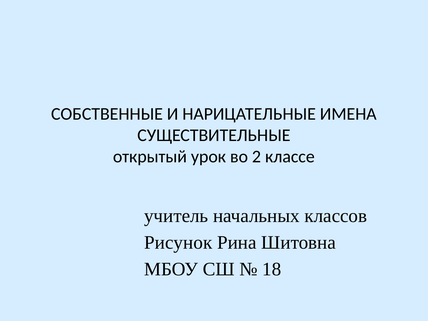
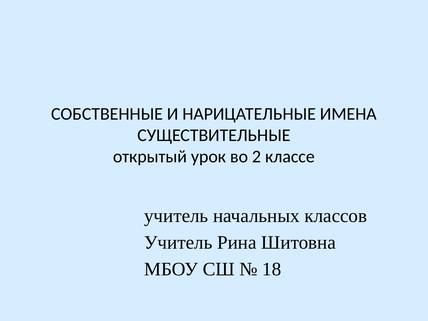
Рисунок at (178, 242): Рисунок -> Учитель
